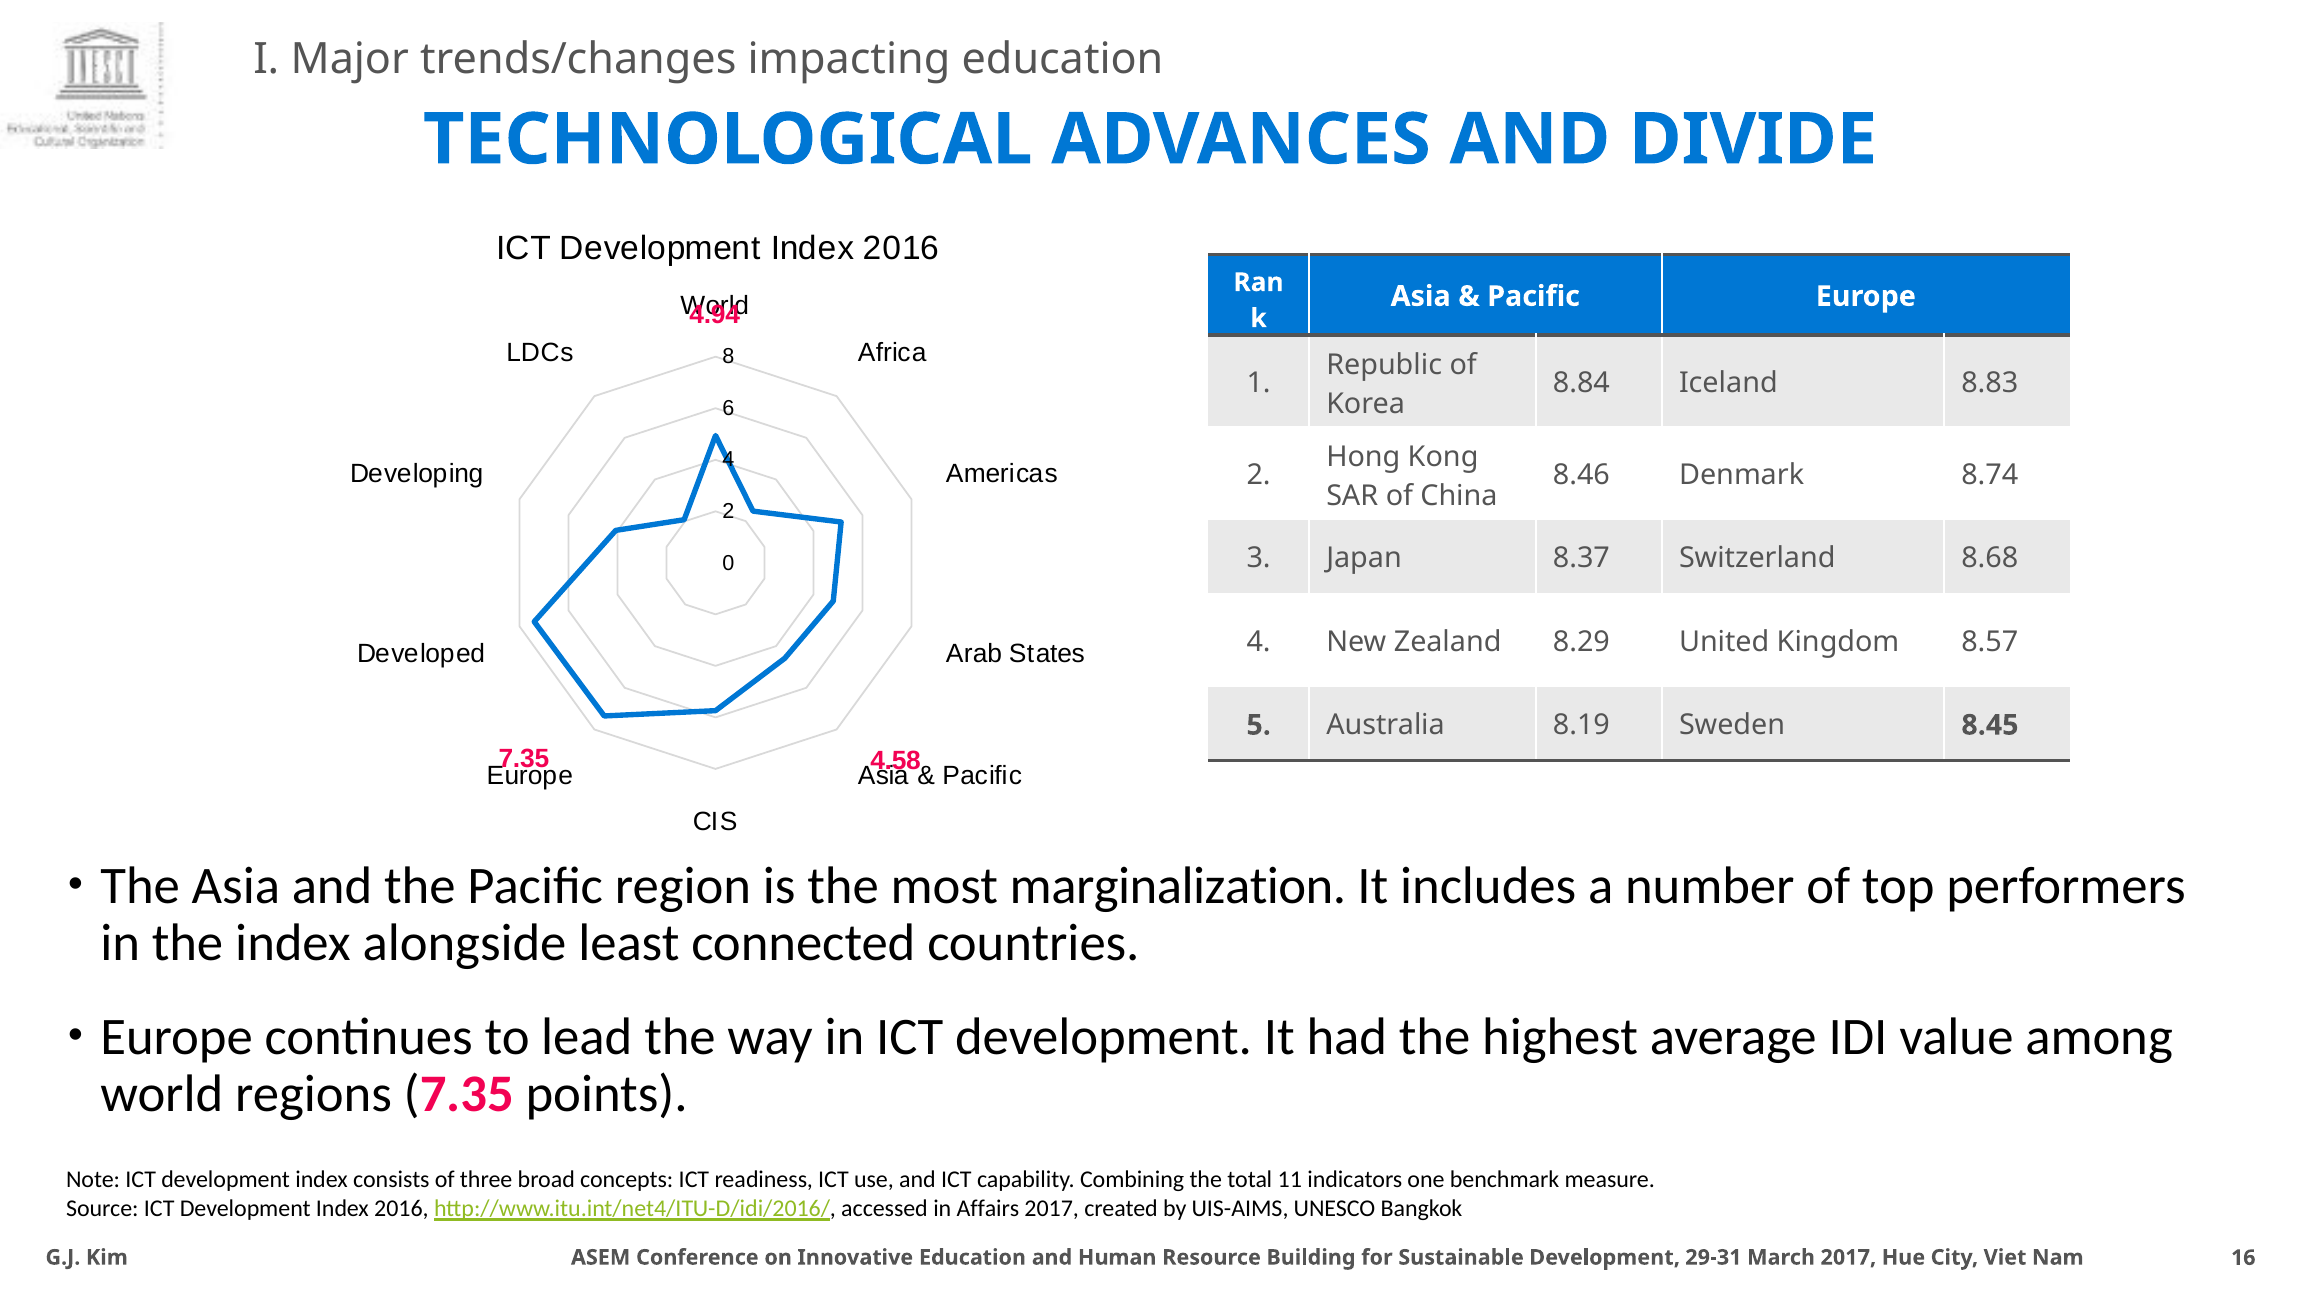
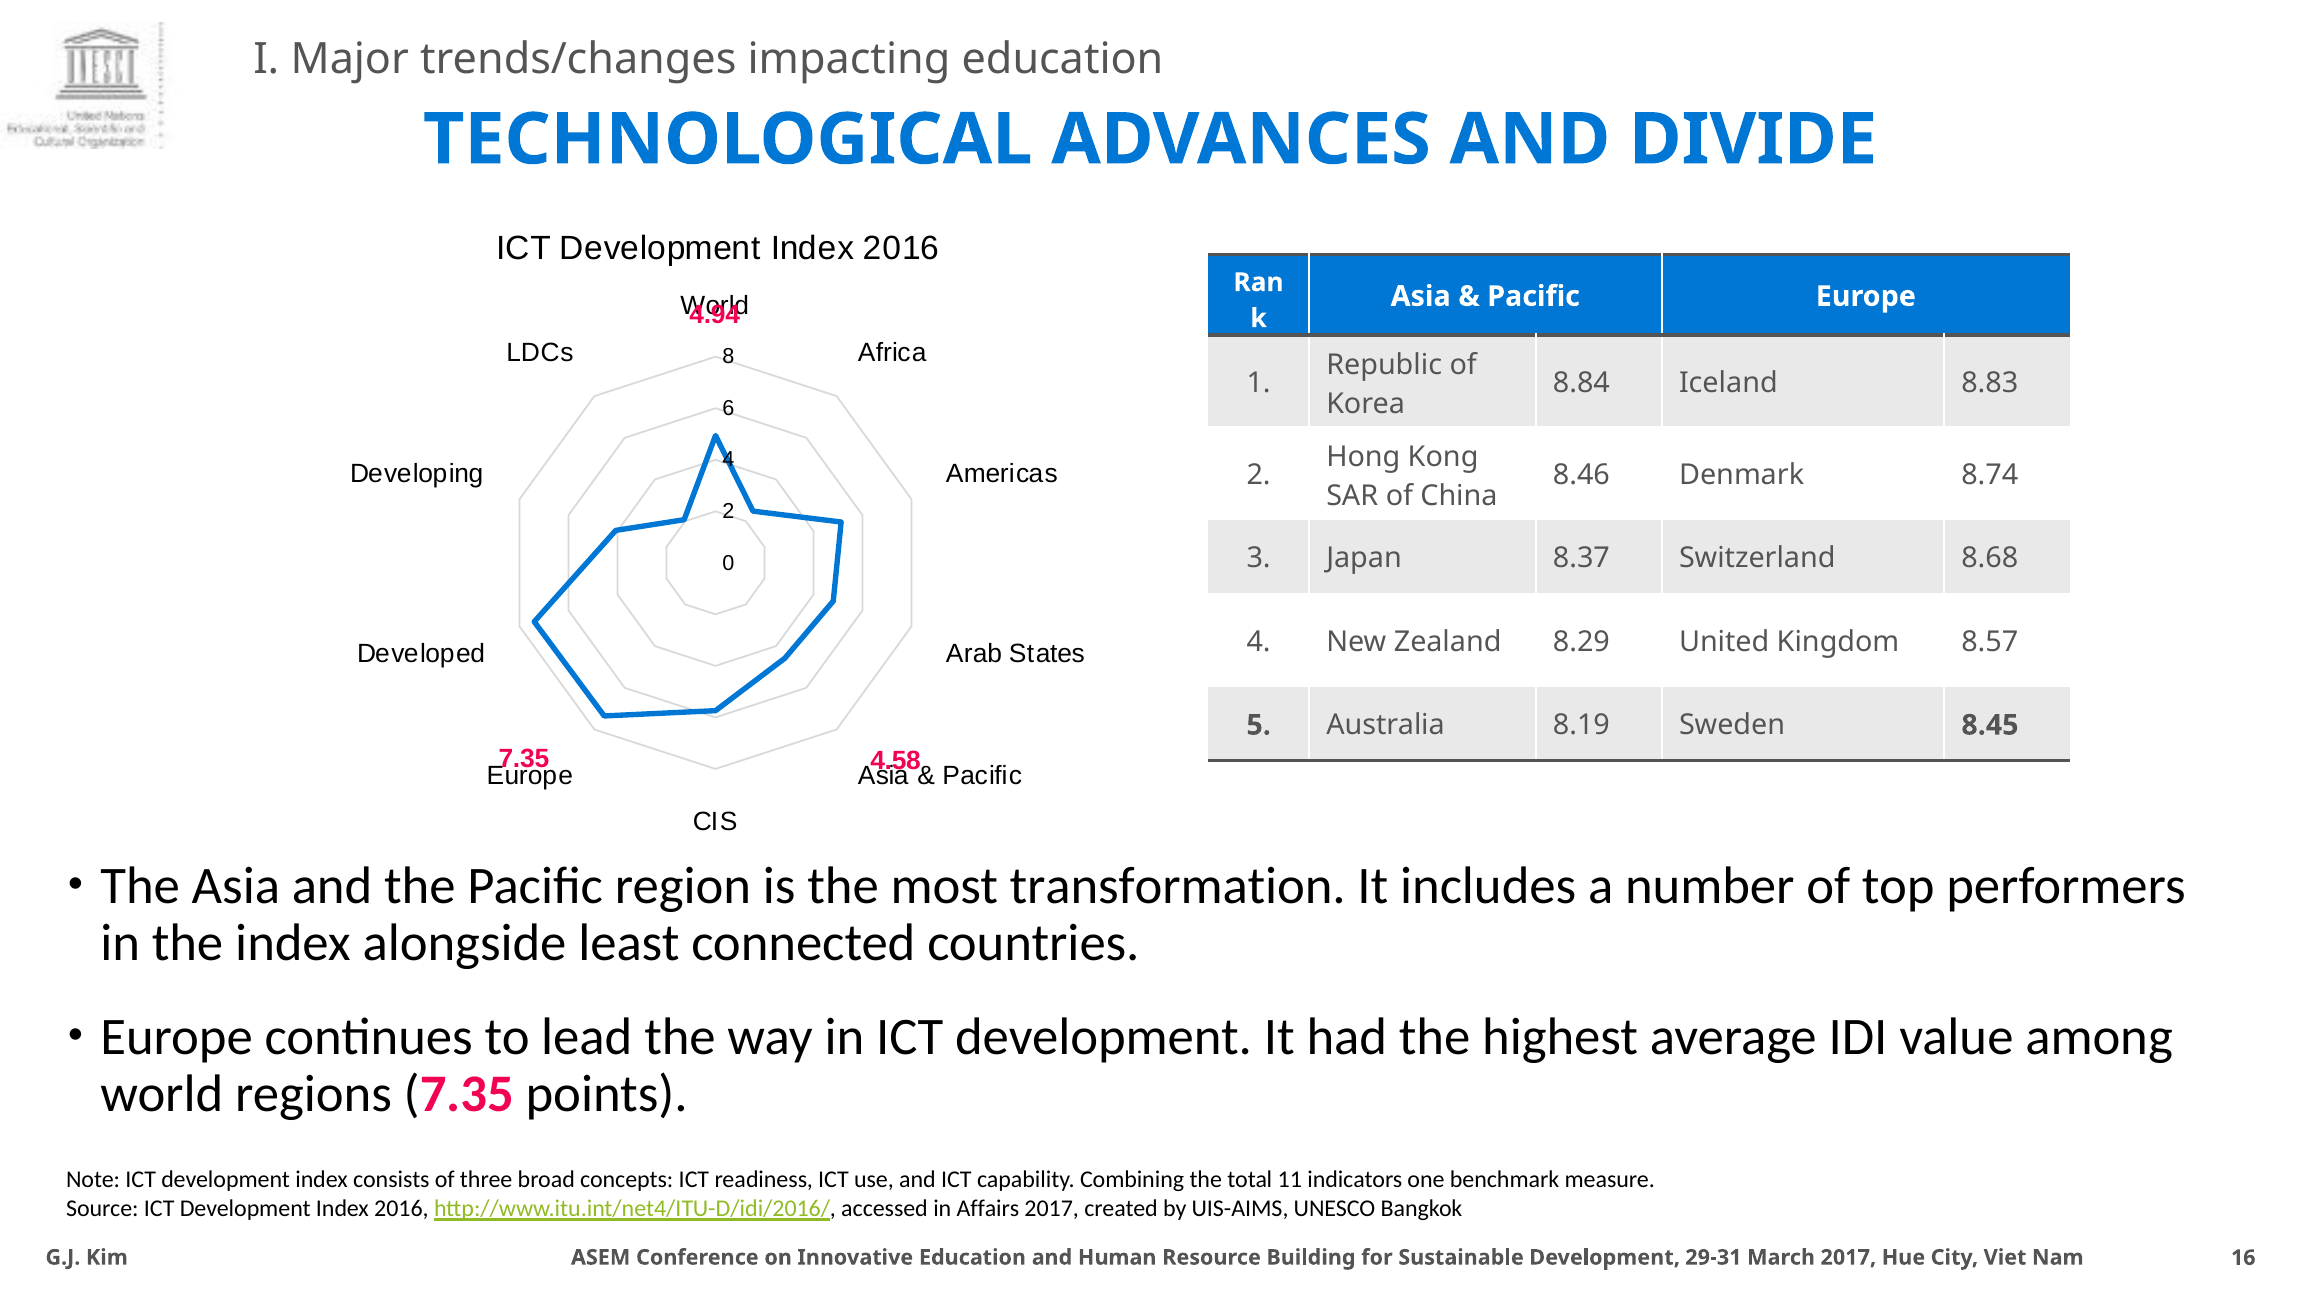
marginalization: marginalization -> transformation
